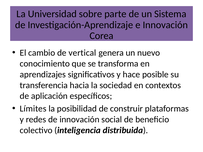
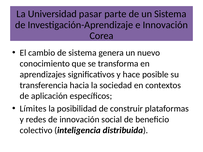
sobre: sobre -> pasar
de vertical: vertical -> sistema
